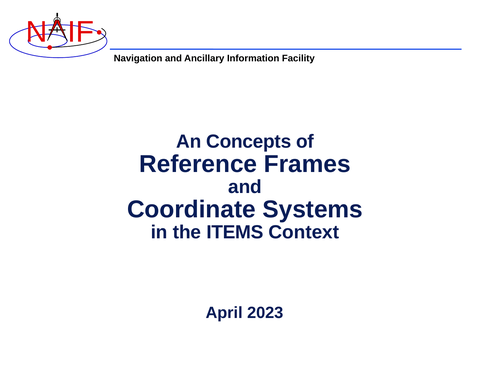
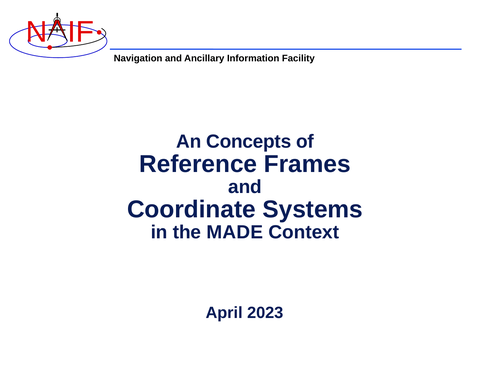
ITEMS: ITEMS -> MADE
